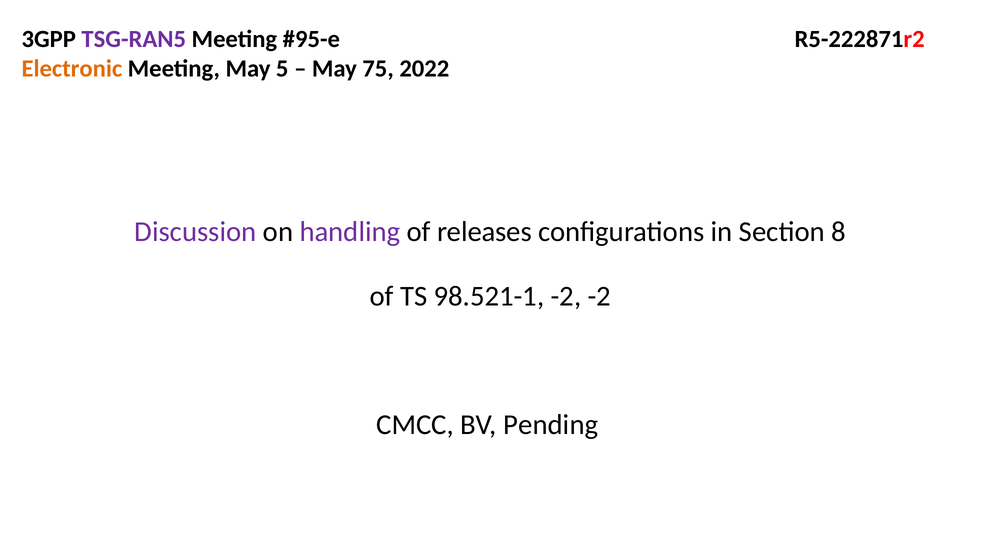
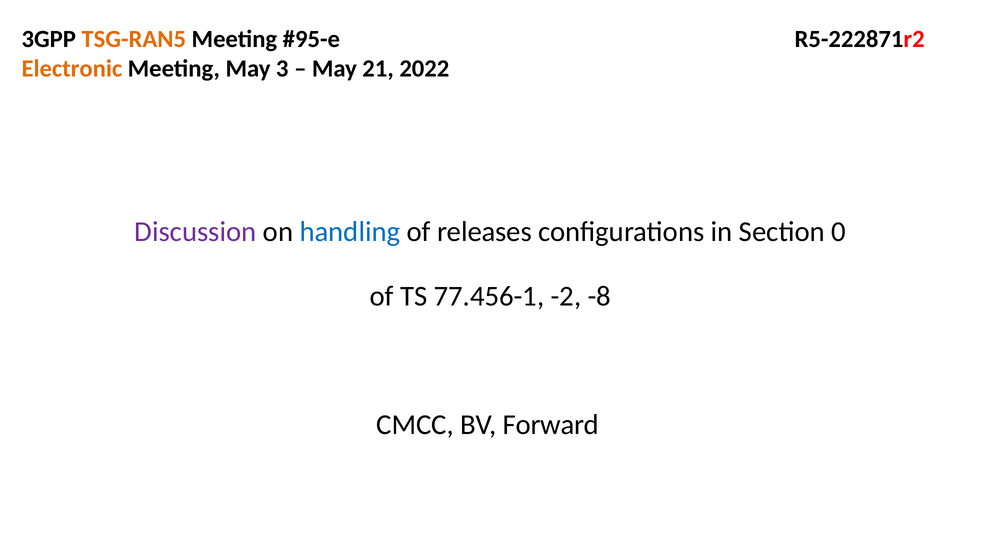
TSG-RAN5 colour: purple -> orange
5: 5 -> 3
75: 75 -> 21
handling colour: purple -> blue
8: 8 -> 0
98.521-1: 98.521-1 -> 77.456-1
-2 -2: -2 -> -8
Pending: Pending -> Forward
